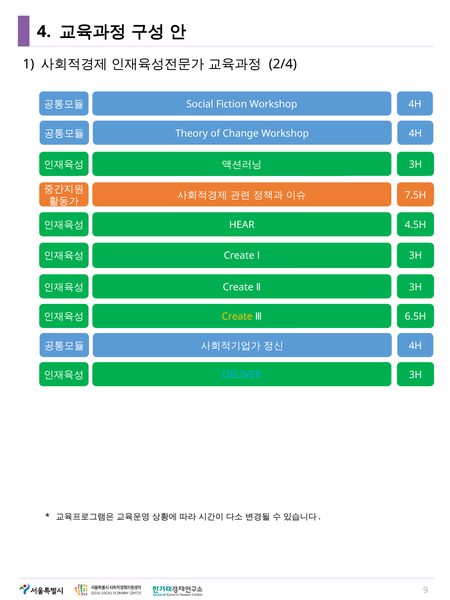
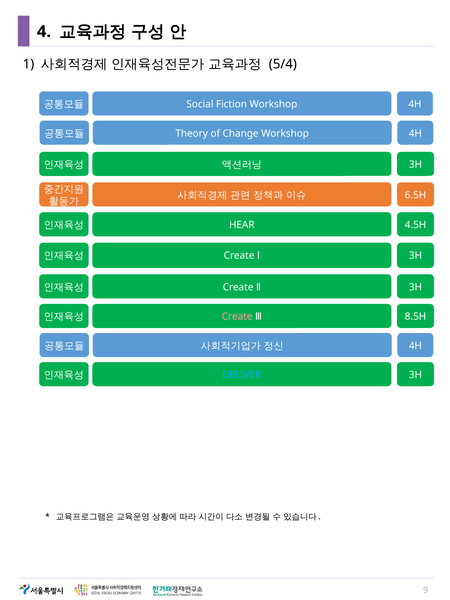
2/4: 2/4 -> 5/4
7.5H: 7.5H -> 6.5H
Create at (237, 317) colour: yellow -> pink
6.5H: 6.5H -> 8.5H
